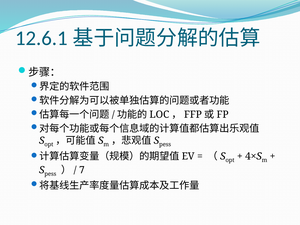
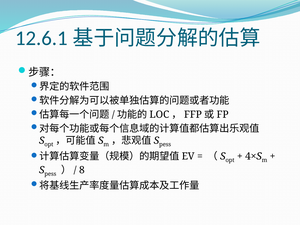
7: 7 -> 8
